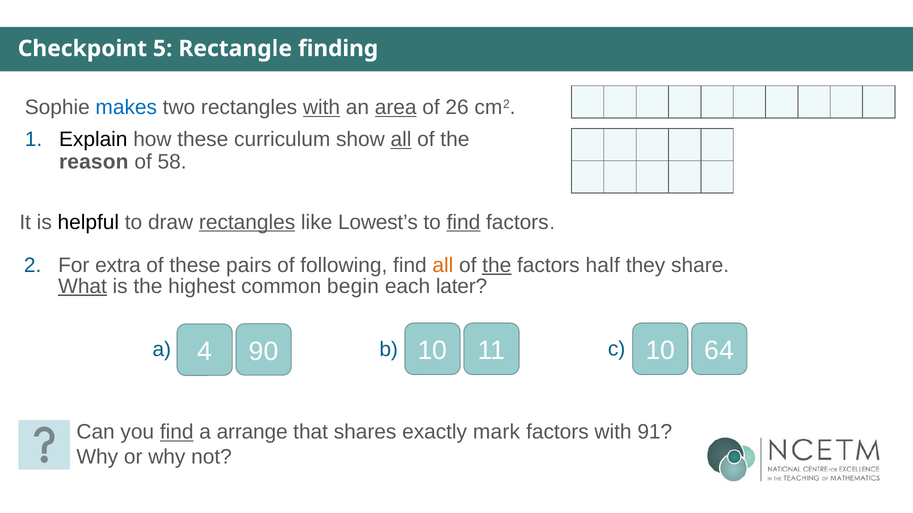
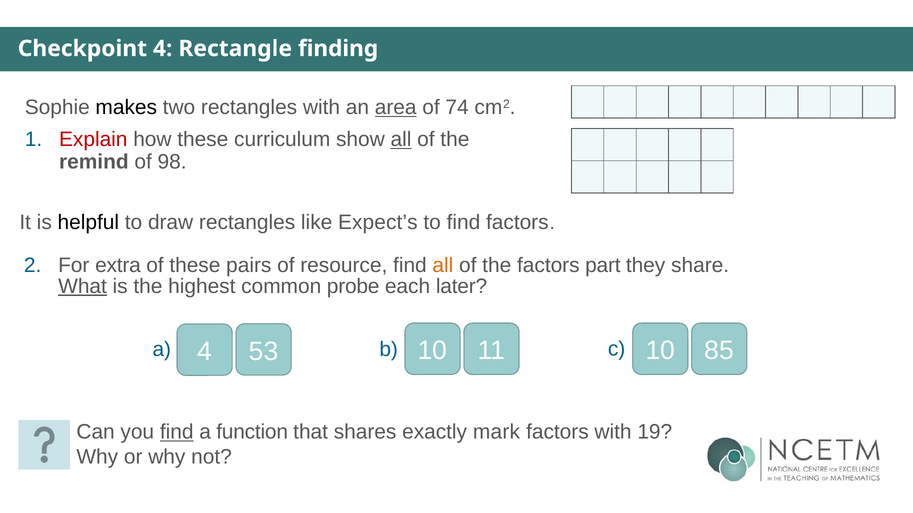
Checkpoint 5: 5 -> 4
makes colour: blue -> black
with at (321, 108) underline: present -> none
26: 26 -> 74
Explain colour: black -> red
reason: reason -> remind
58: 58 -> 98
rectangles at (247, 222) underline: present -> none
Lowest’s: Lowest’s -> Expect’s
find at (463, 222) underline: present -> none
following: following -> resource
the at (497, 266) underline: present -> none
half: half -> part
begin: begin -> probe
64: 64 -> 85
90: 90 -> 53
arrange: arrange -> function
91: 91 -> 19
